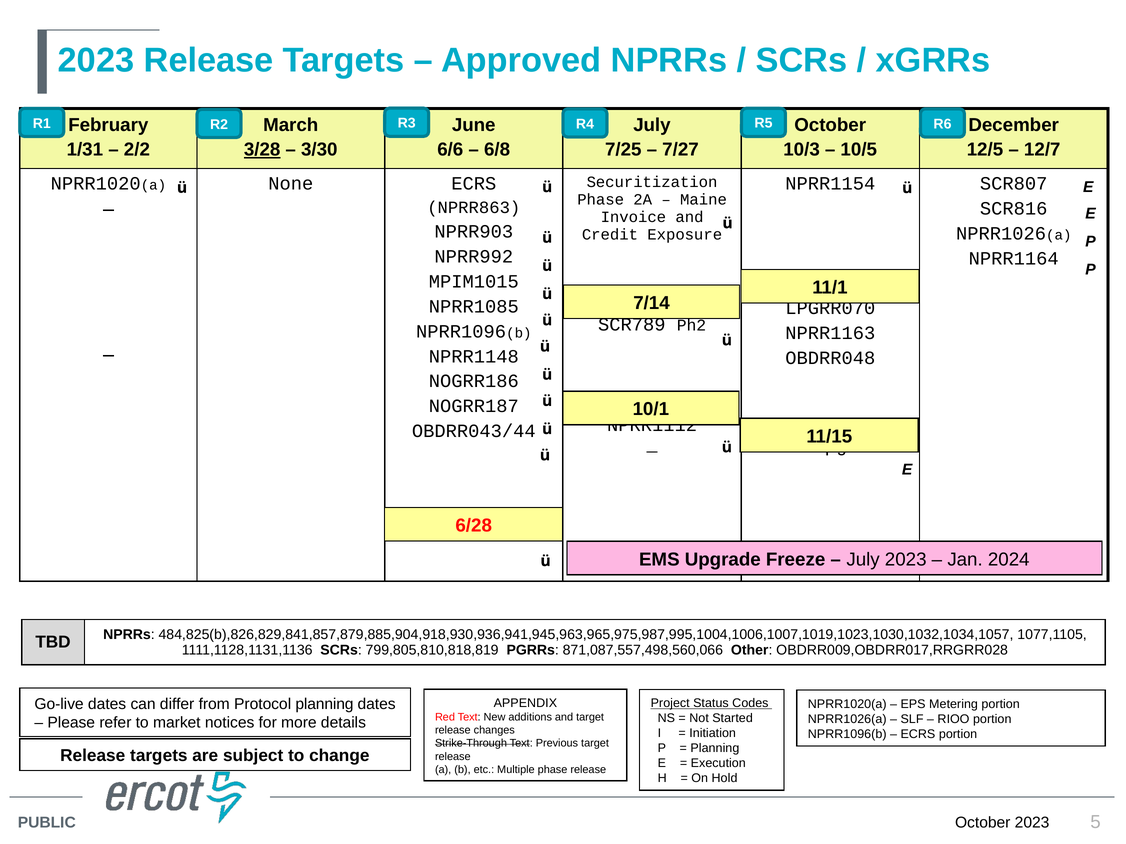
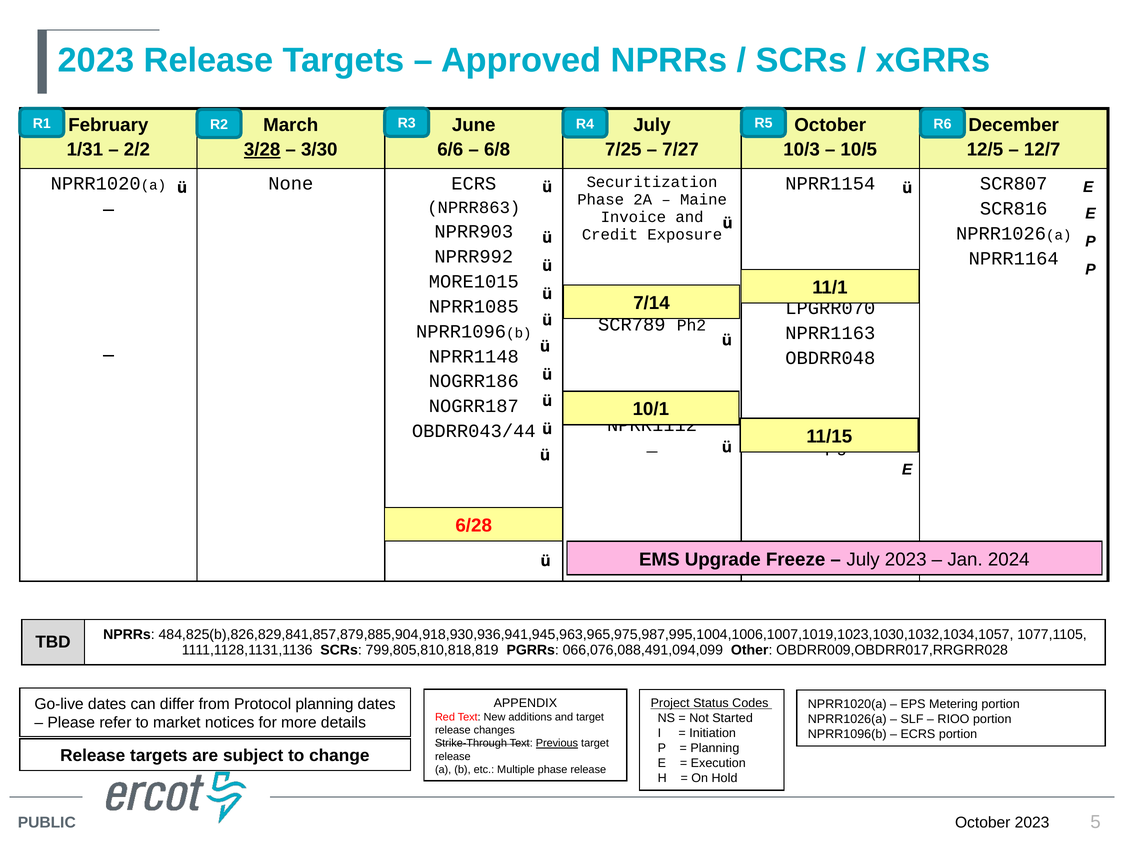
MPIM1015: MPIM1015 -> MORE1015
871,087,557,498,560,066: 871,087,557,498,560,066 -> 066,076,088,491,094,099
Previous underline: none -> present
